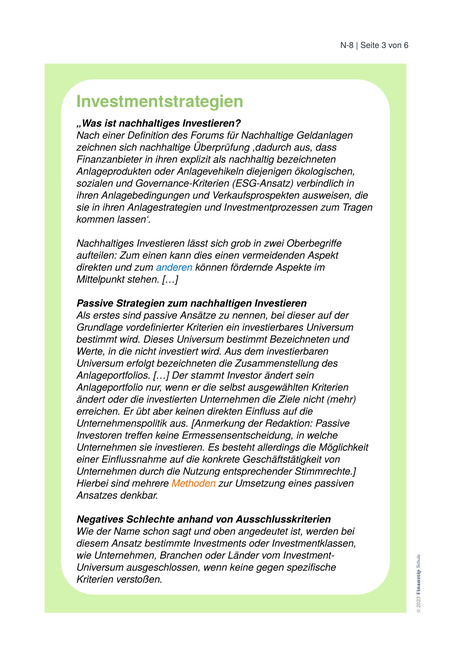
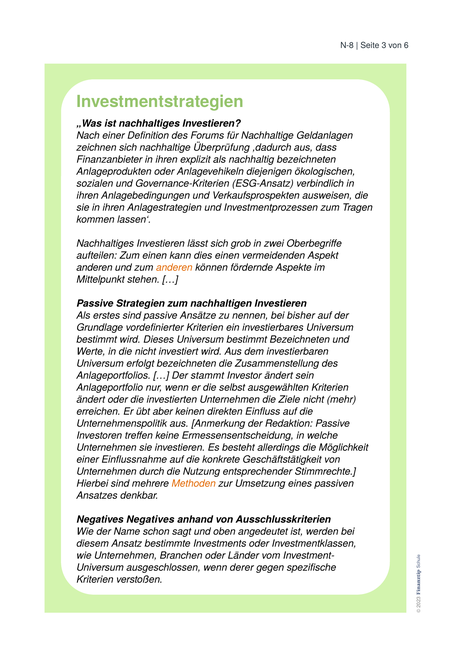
direkten at (94, 268): direkten -> anderen
anderen at (174, 268) colour: blue -> orange
dieser: dieser -> bisher
Negatives Schlechte: Schlechte -> Negatives
wenn keine: keine -> derer
